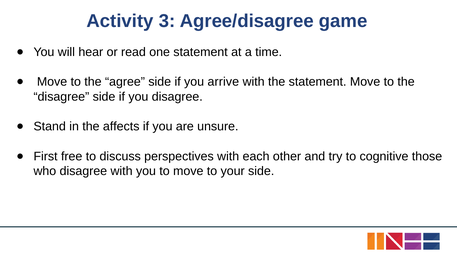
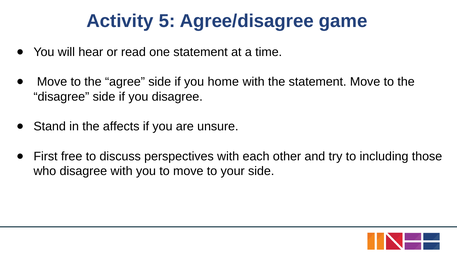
3: 3 -> 5
arrive: arrive -> home
cognitive: cognitive -> including
